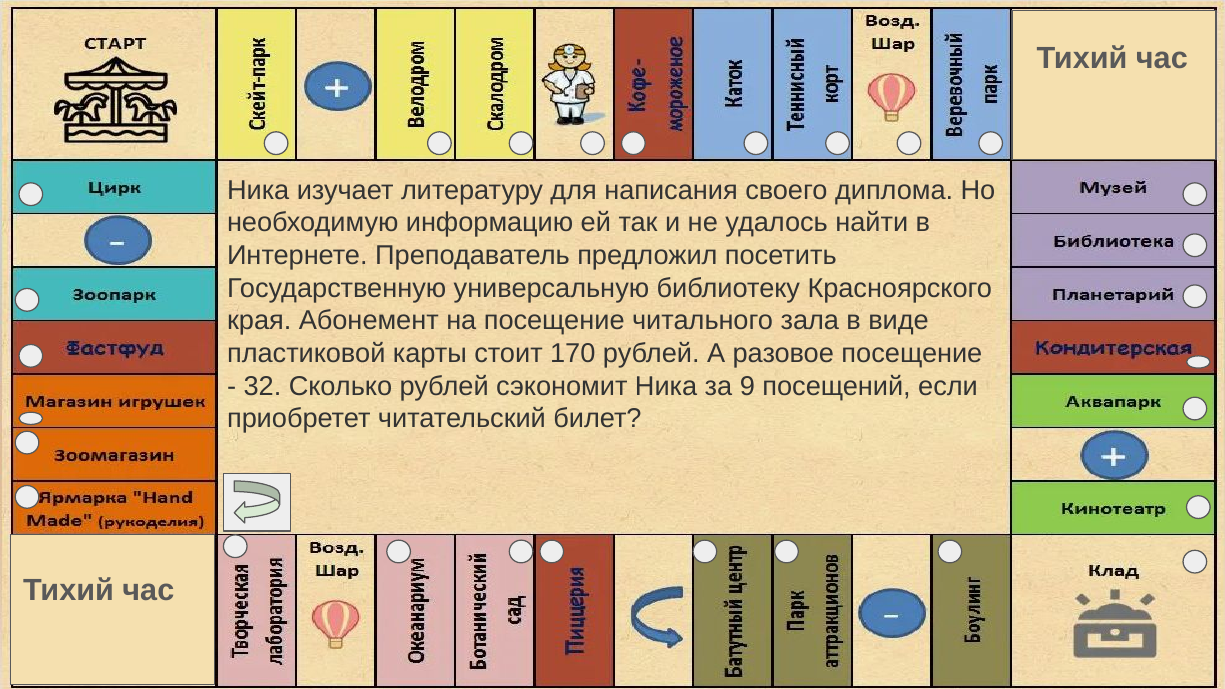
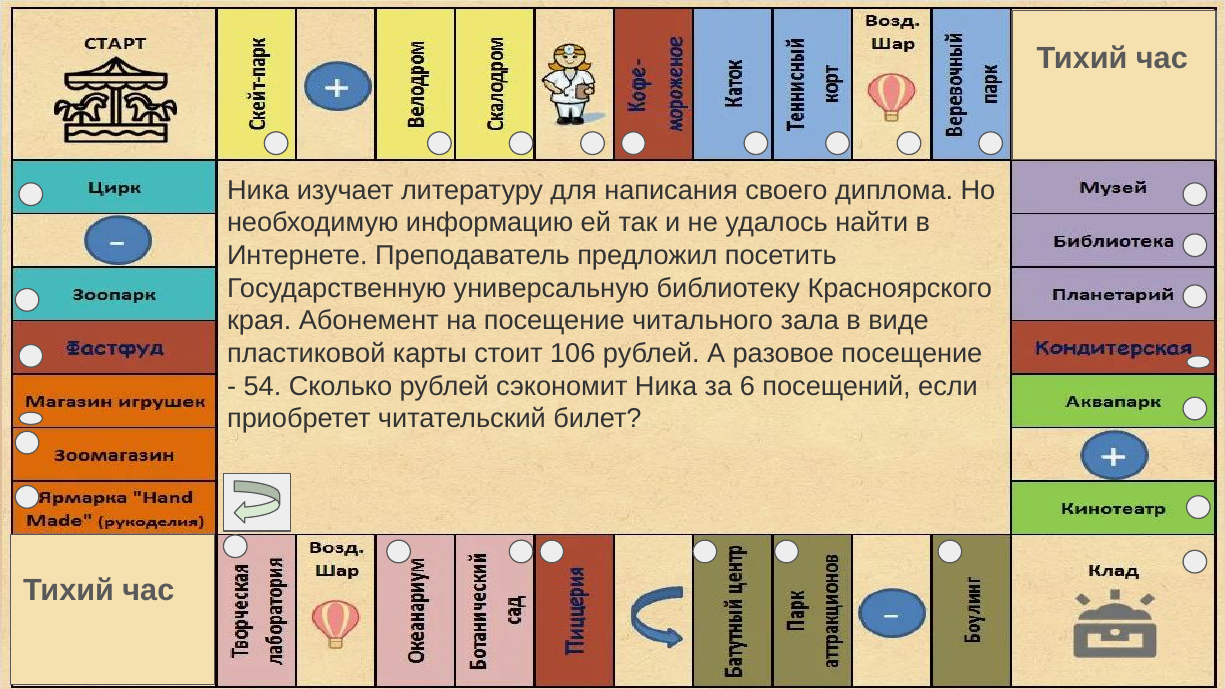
170: 170 -> 106
32: 32 -> 54
9: 9 -> 6
